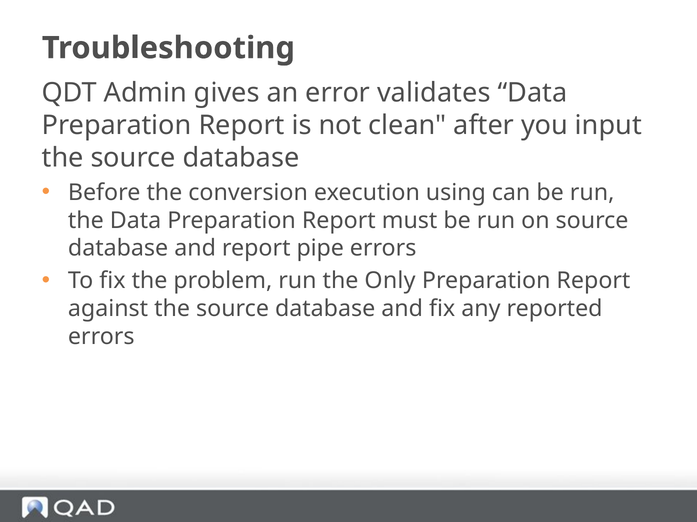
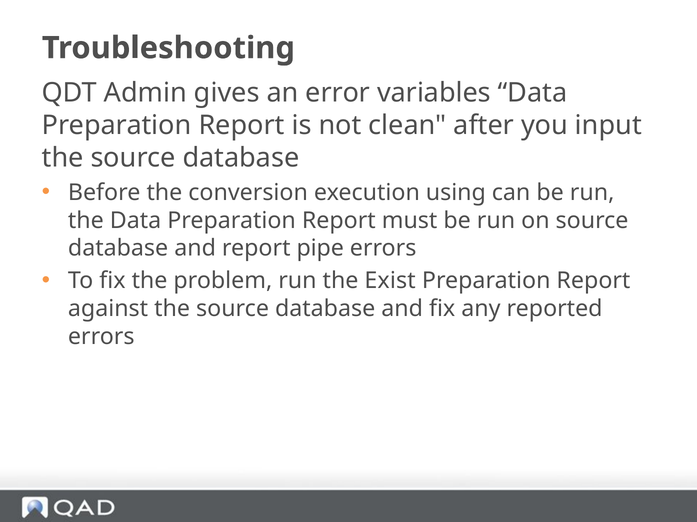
validates: validates -> variables
Only: Only -> Exist
